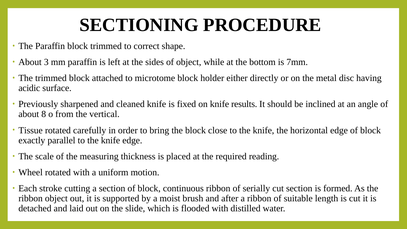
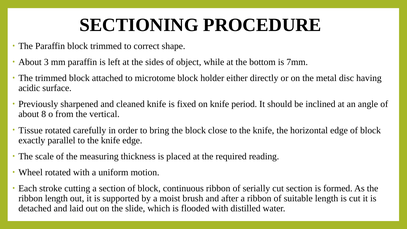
results: results -> period
ribbon object: object -> length
